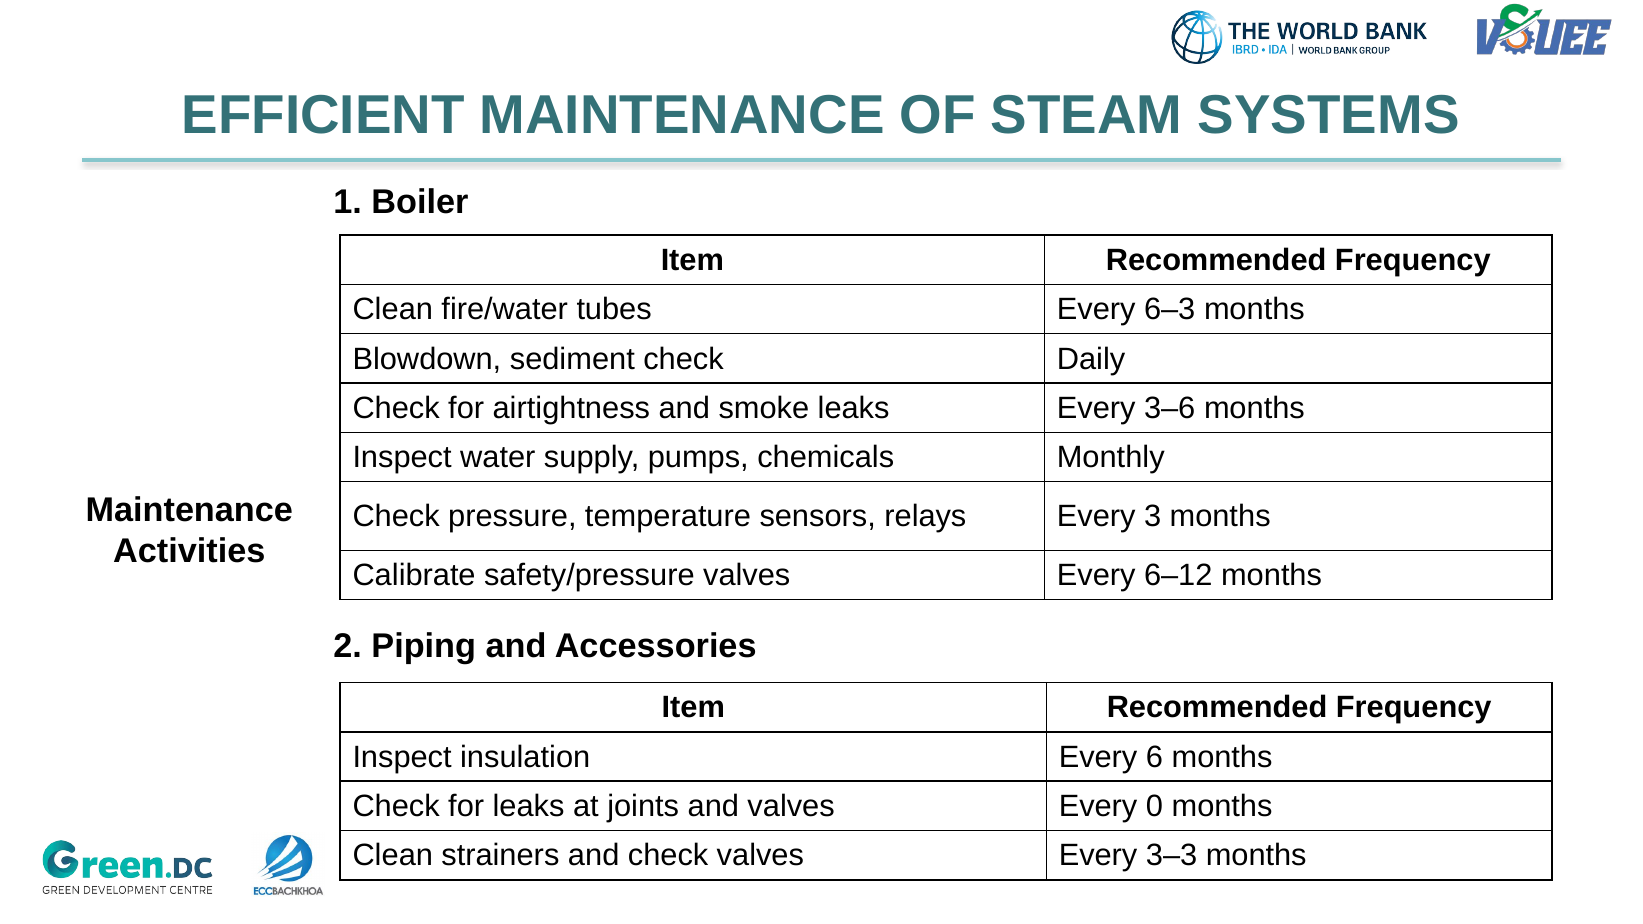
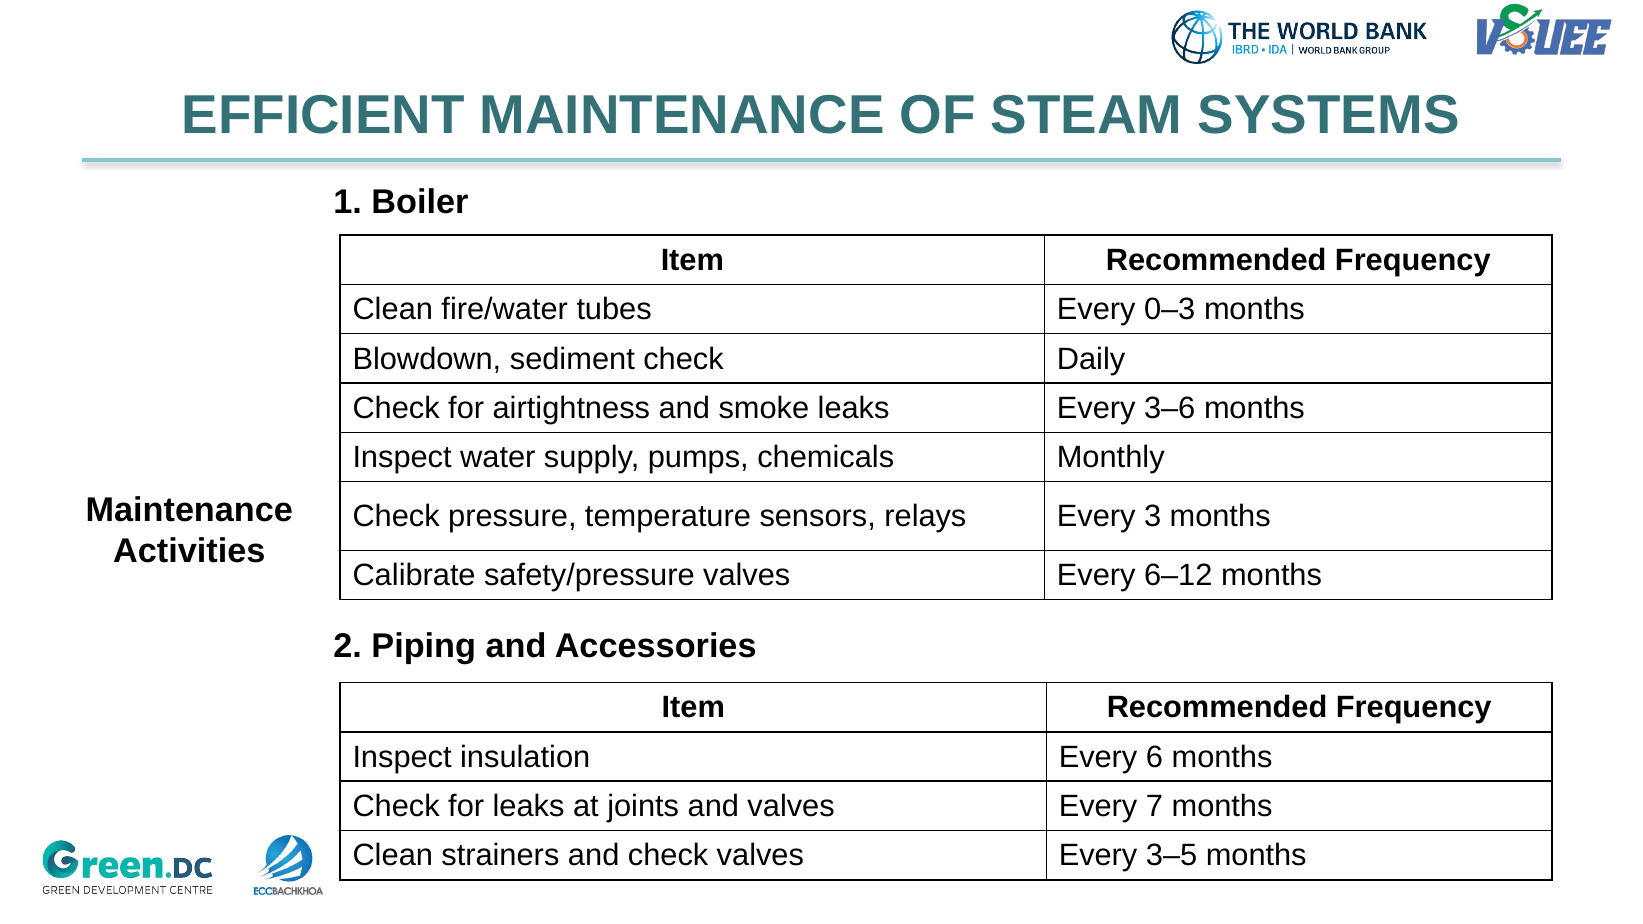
6–3: 6–3 -> 0–3
0: 0 -> 7
3–3: 3–3 -> 3–5
